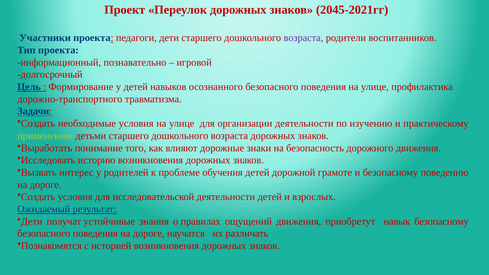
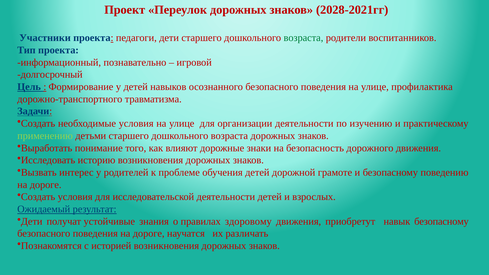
2045-2021гг: 2045-2021гг -> 2028-2021гг
возраста at (303, 38) colour: purple -> green
ощущений: ощущений -> здоровому
